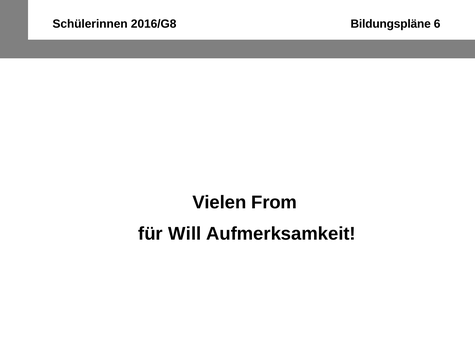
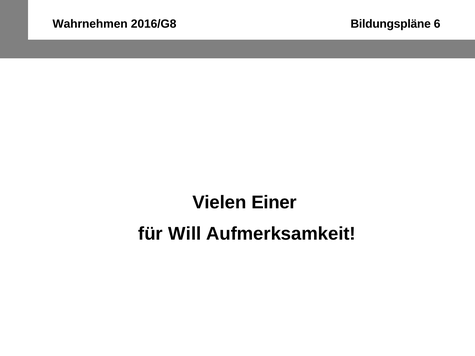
Schülerinnen: Schülerinnen -> Wahrnehmen
From: From -> Einer
